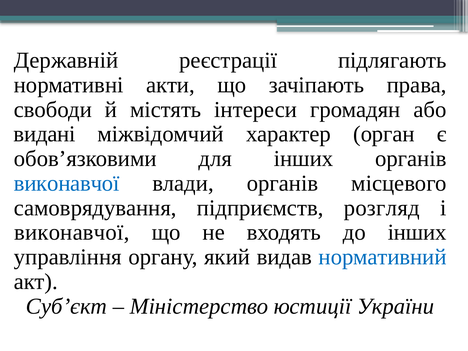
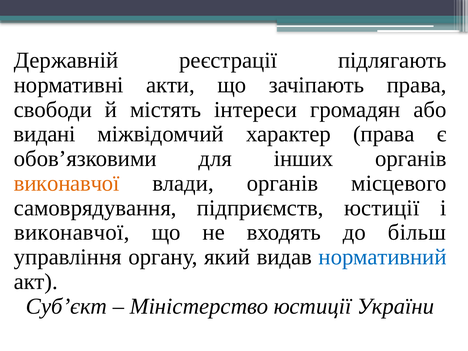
характер орган: орган -> права
виконавчої at (67, 183) colour: blue -> orange
підприємств розгляд: розгляд -> юстиції
до інших: інших -> більш
